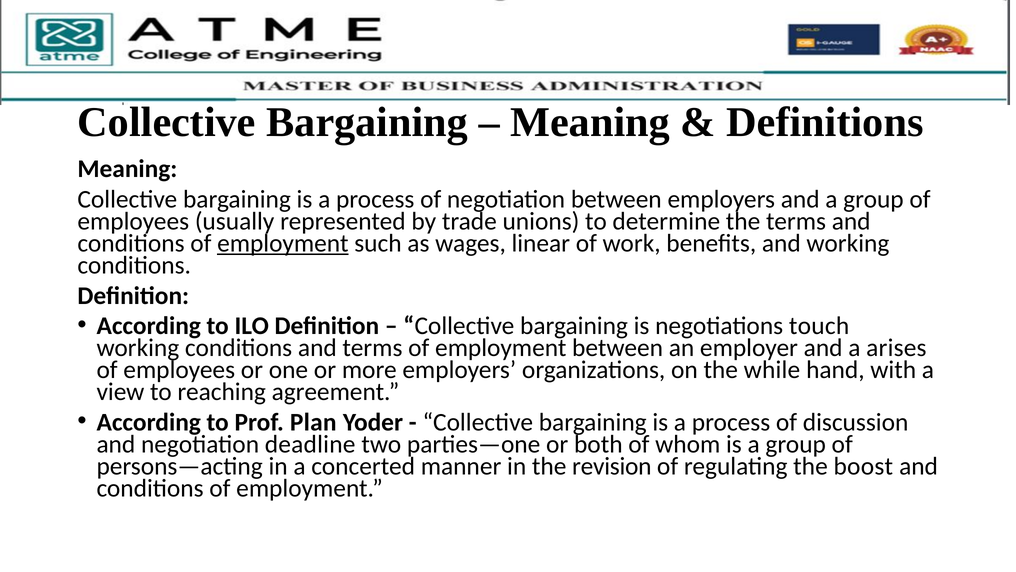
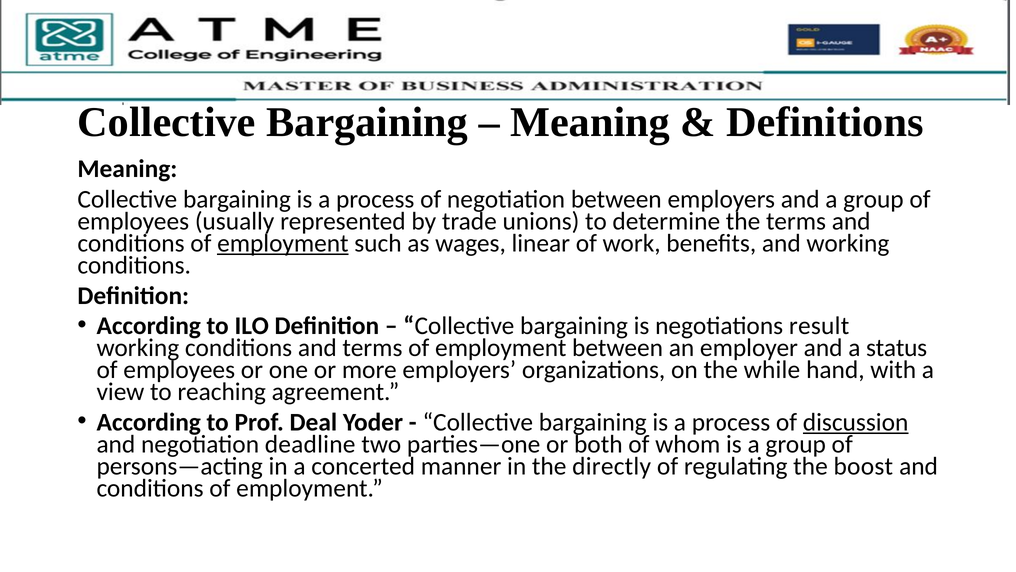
touch: touch -> result
arises: arises -> status
Plan: Plan -> Deal
discussion underline: none -> present
revision: revision -> directly
